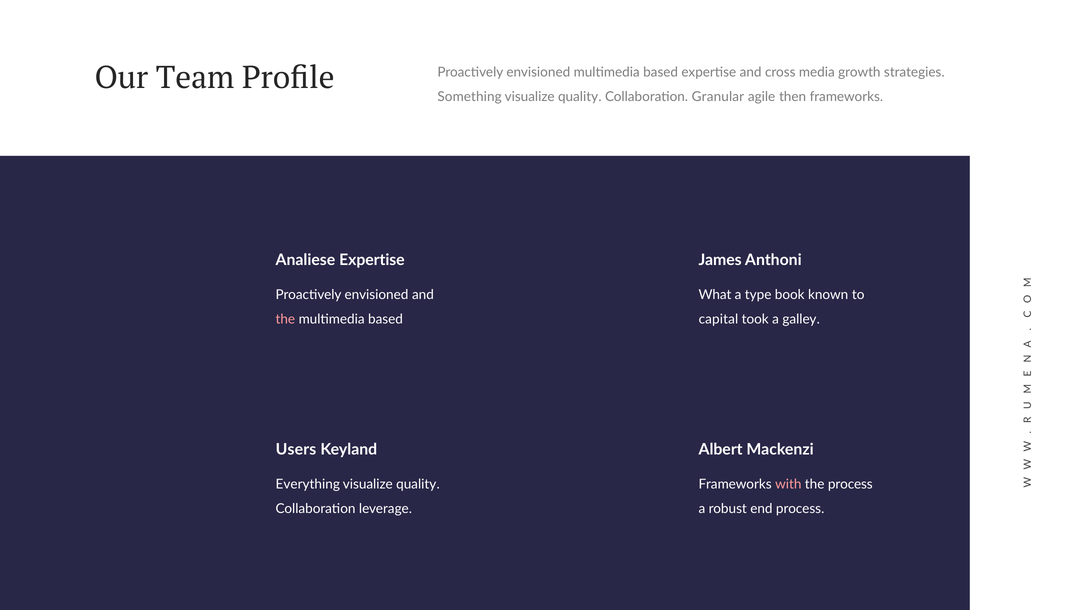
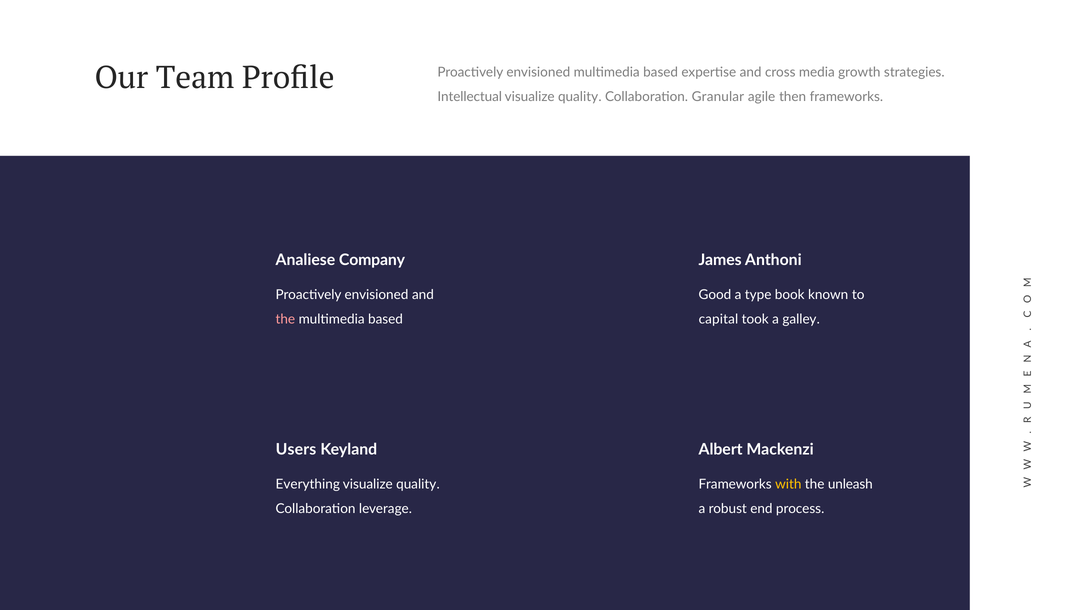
Something: Something -> Intellectual
Analiese Expertise: Expertise -> Company
What: What -> Good
with colour: pink -> yellow
the process: process -> unleash
